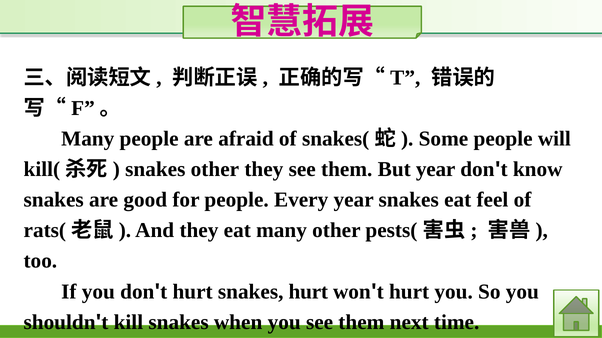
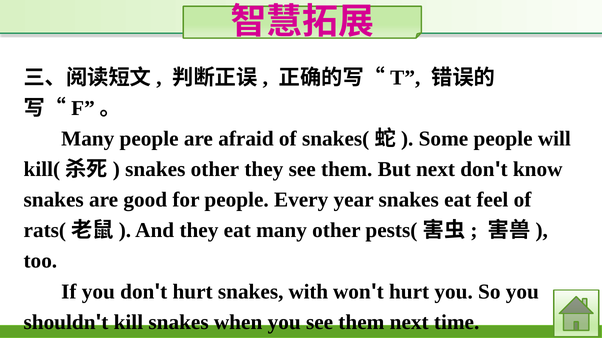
But year: year -> next
snakes hurt: hurt -> with
